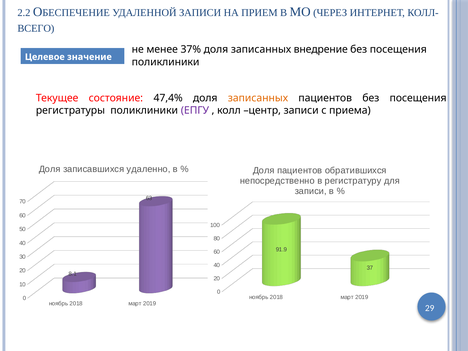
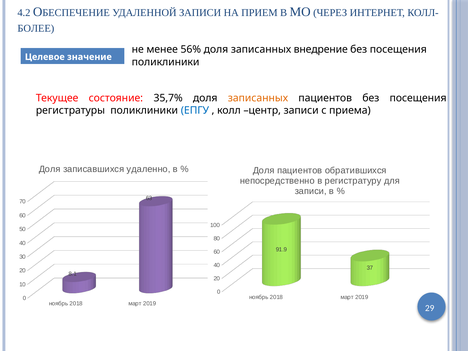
2.2: 2.2 -> 4.2
ВСЕГО: ВСЕГО -> БОЛЕЕ
37%: 37% -> 56%
47,4%: 47,4% -> 35,7%
ЕПГУ colour: purple -> blue
